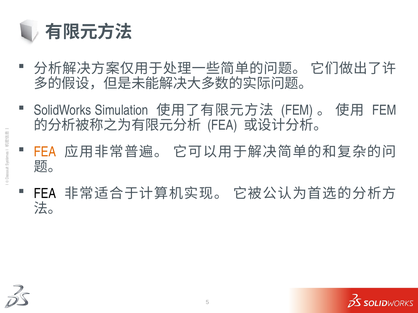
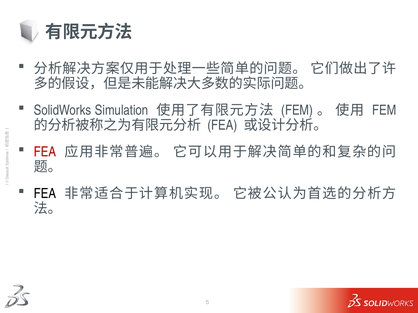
FEA at (45, 152) colour: orange -> red
